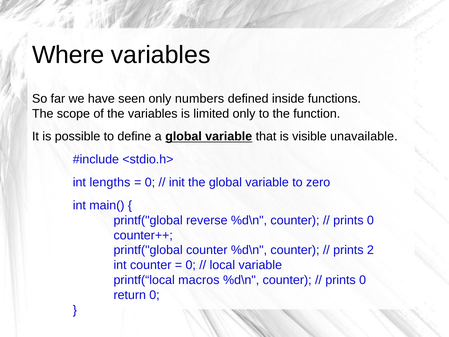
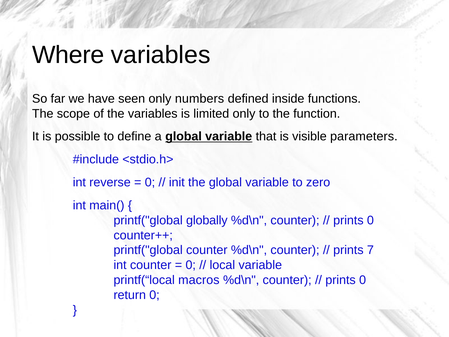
unavailable: unavailable -> parameters
lengths: lengths -> reverse
reverse: reverse -> globally
2: 2 -> 7
